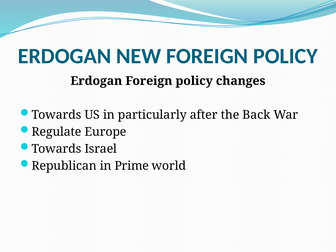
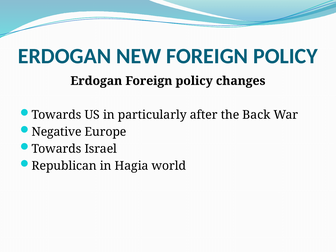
Regulate: Regulate -> Negative
Prime: Prime -> Hagia
